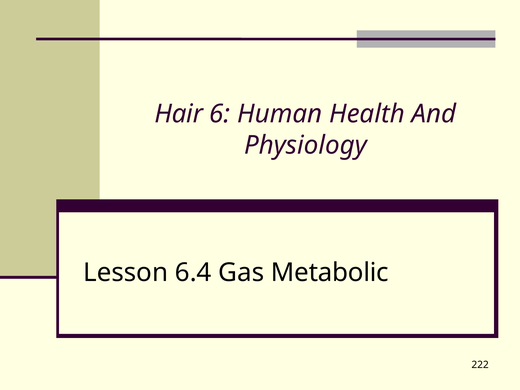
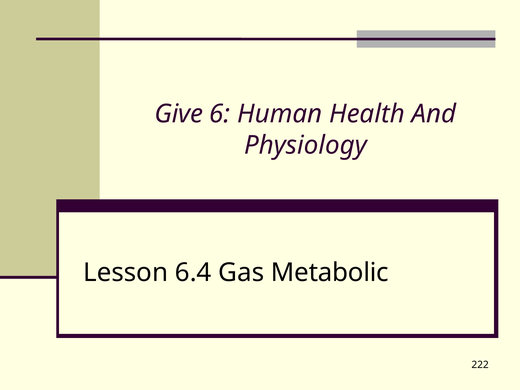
Hair: Hair -> Give
